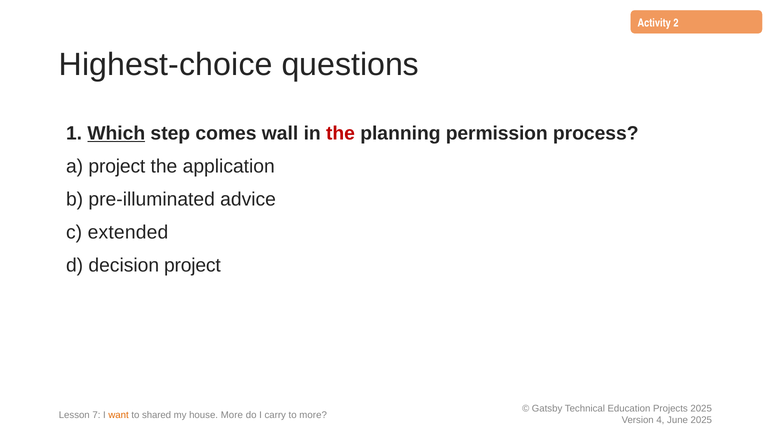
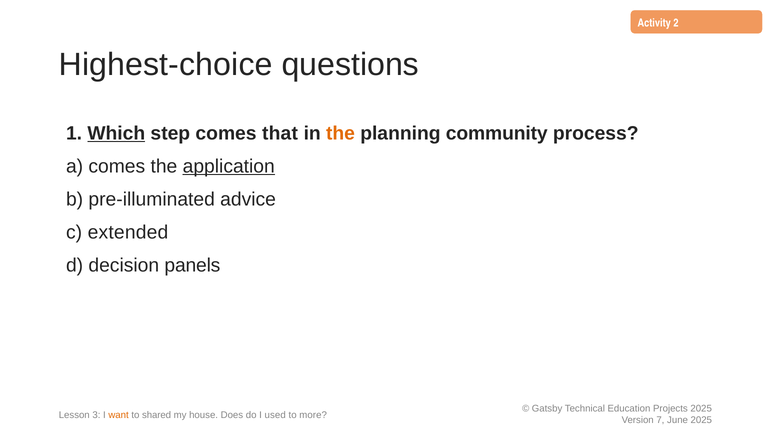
wall: wall -> that
the at (341, 133) colour: red -> orange
permission: permission -> community
a project: project -> comes
application underline: none -> present
decision project: project -> panels
7: 7 -> 3
house More: More -> Does
carry: carry -> used
4: 4 -> 7
